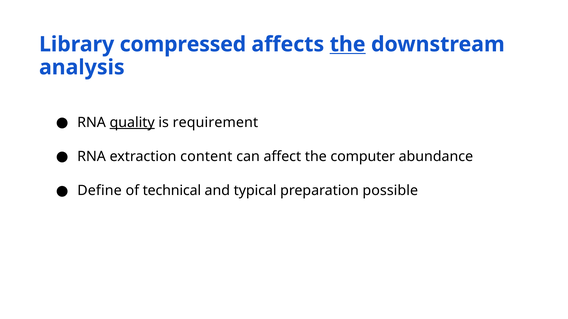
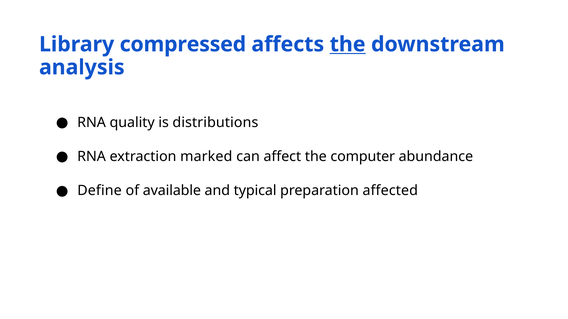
quality underline: present -> none
requirement: requirement -> distributions
content: content -> marked
technical: technical -> available
possible: possible -> affected
